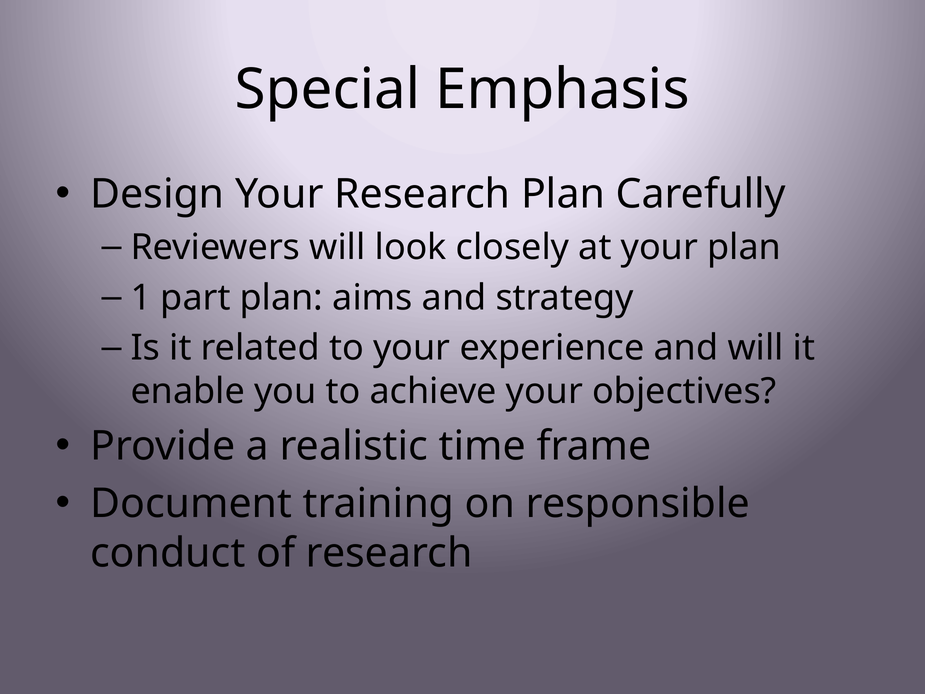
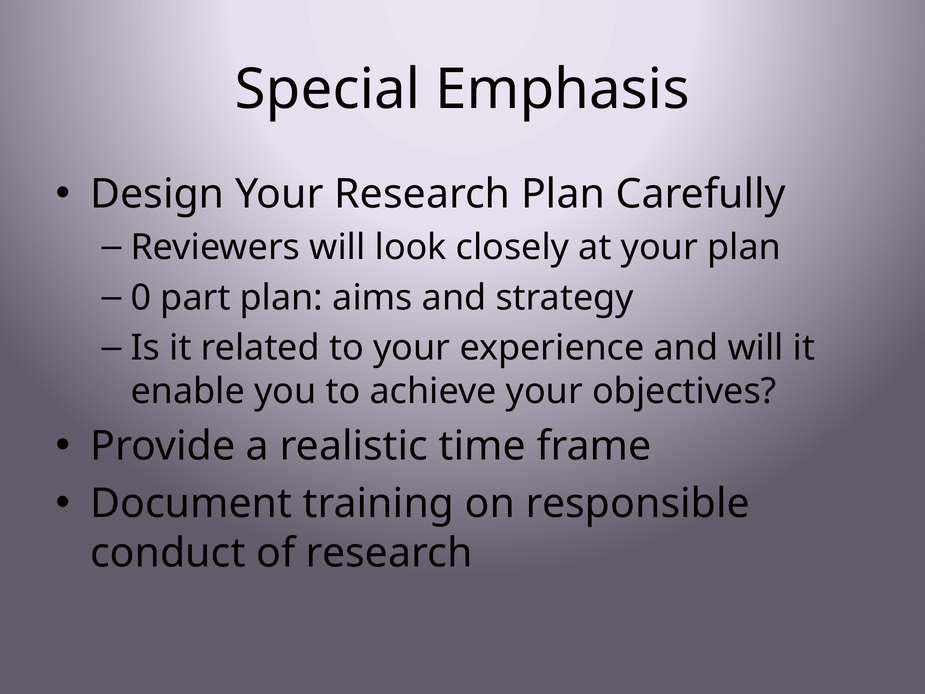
1: 1 -> 0
